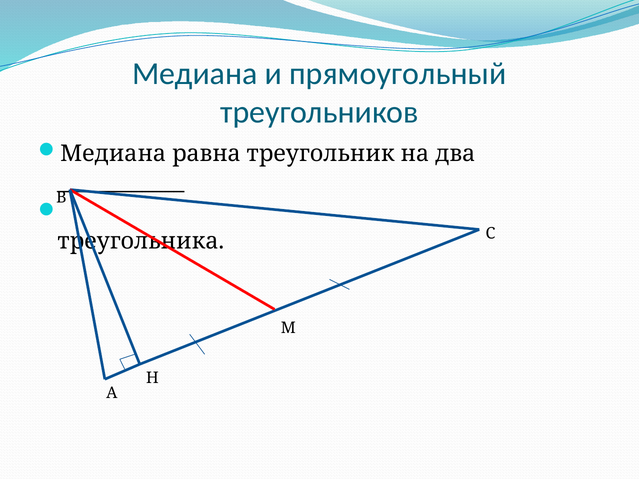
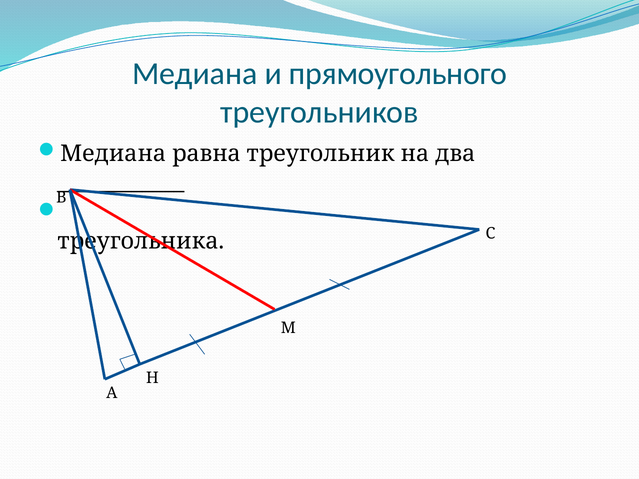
прямоугольный: прямоугольный -> прямоугольного
